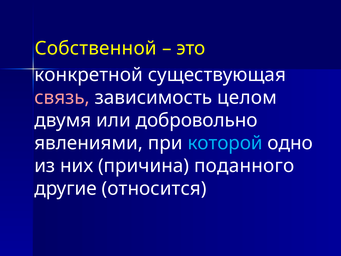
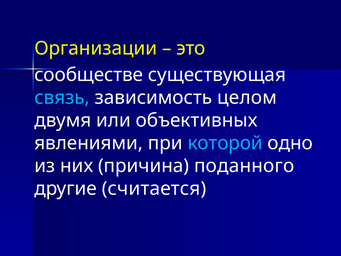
Собственной: Собственной -> Организации
конкретной: конкретной -> сообществе
связь colour: pink -> light blue
добровольно: добровольно -> объективных
относится: относится -> считается
